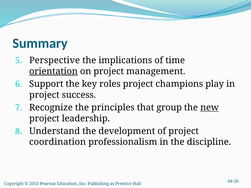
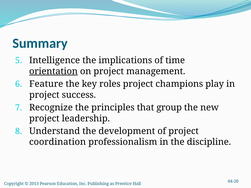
Perspective: Perspective -> Intelligence
Support: Support -> Feature
new underline: present -> none
